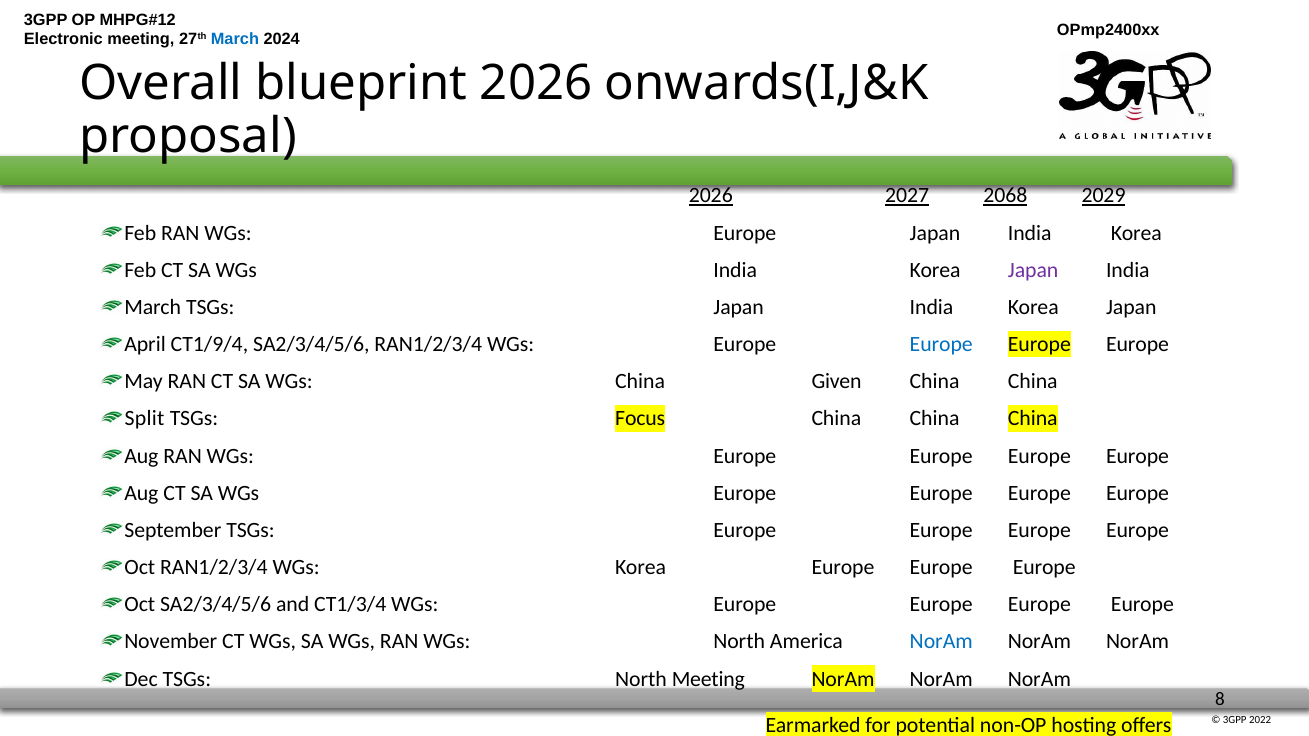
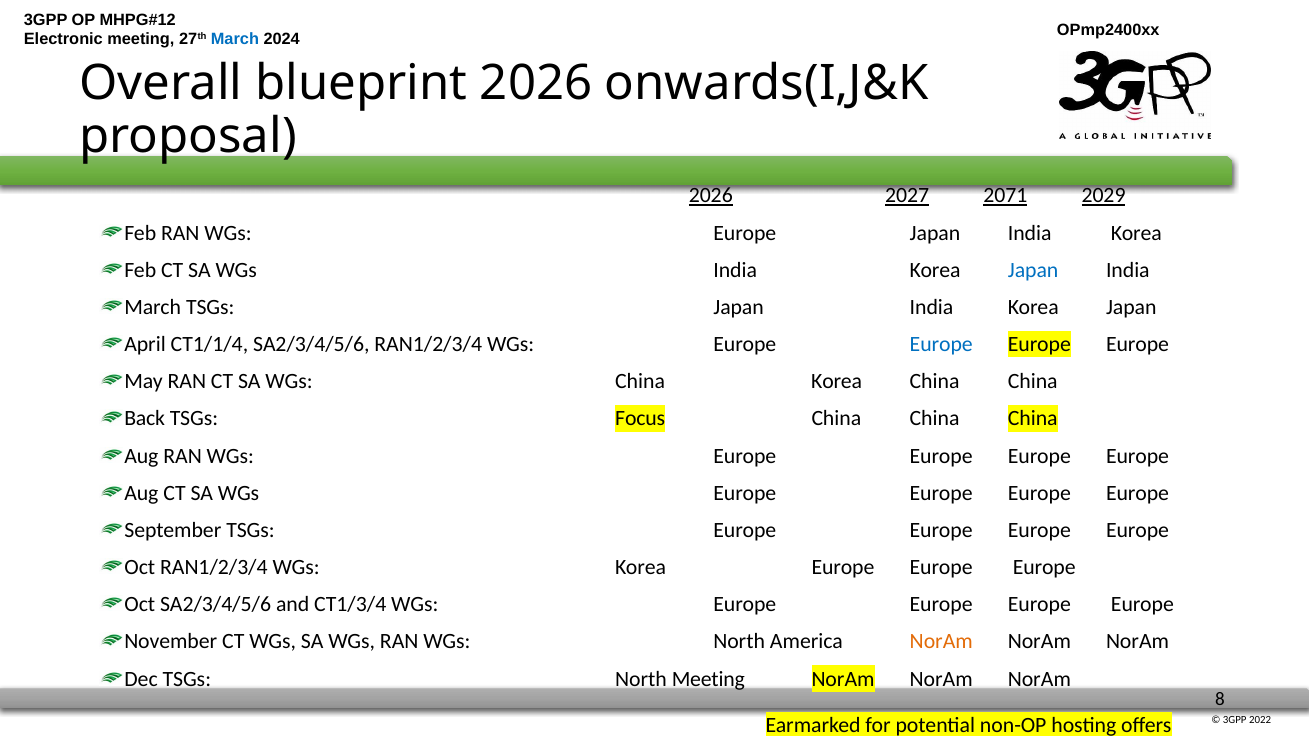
2068: 2068 -> 2071
Japan at (1033, 270) colour: purple -> blue
CT1/9/4: CT1/9/4 -> CT1/1/4
China Given: Given -> Korea
Split: Split -> Back
NorAm at (941, 642) colour: blue -> orange
